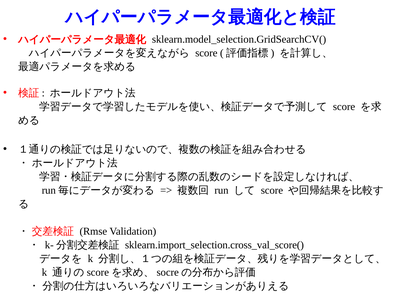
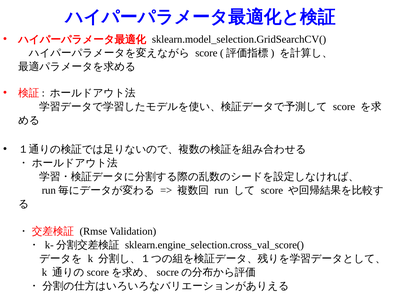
sklearn.import_selection.cross_val_score(: sklearn.import_selection.cross_val_score( -> sklearn.engine_selection.cross_val_score(
